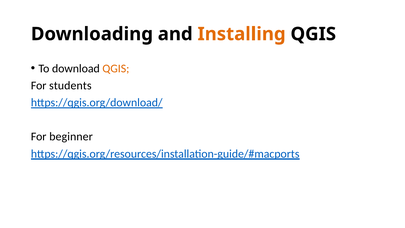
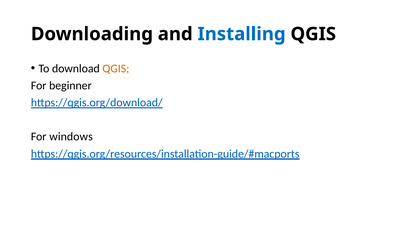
Installing colour: orange -> blue
students: students -> beginner
beginner: beginner -> windows
